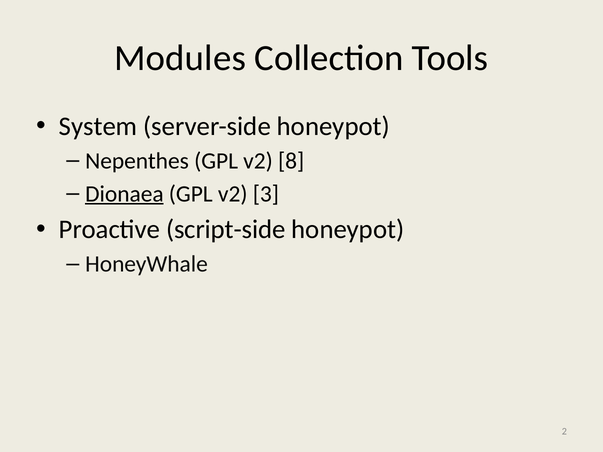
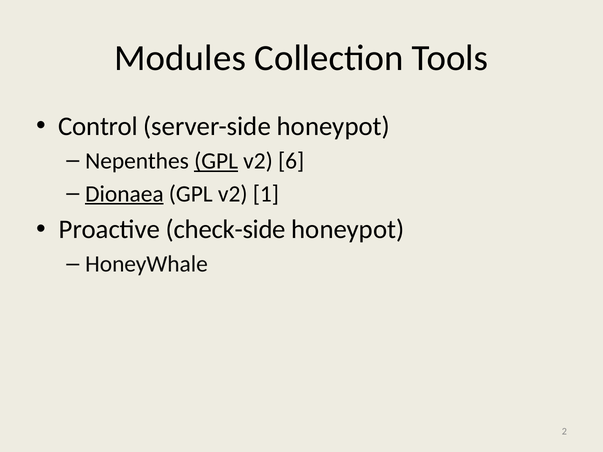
System: System -> Control
GPL at (216, 161) underline: none -> present
8: 8 -> 6
3: 3 -> 1
script-side: script-side -> check-side
